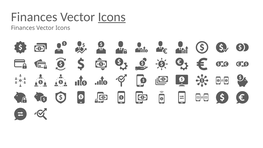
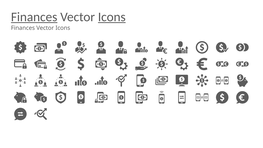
Finances at (34, 17) underline: none -> present
